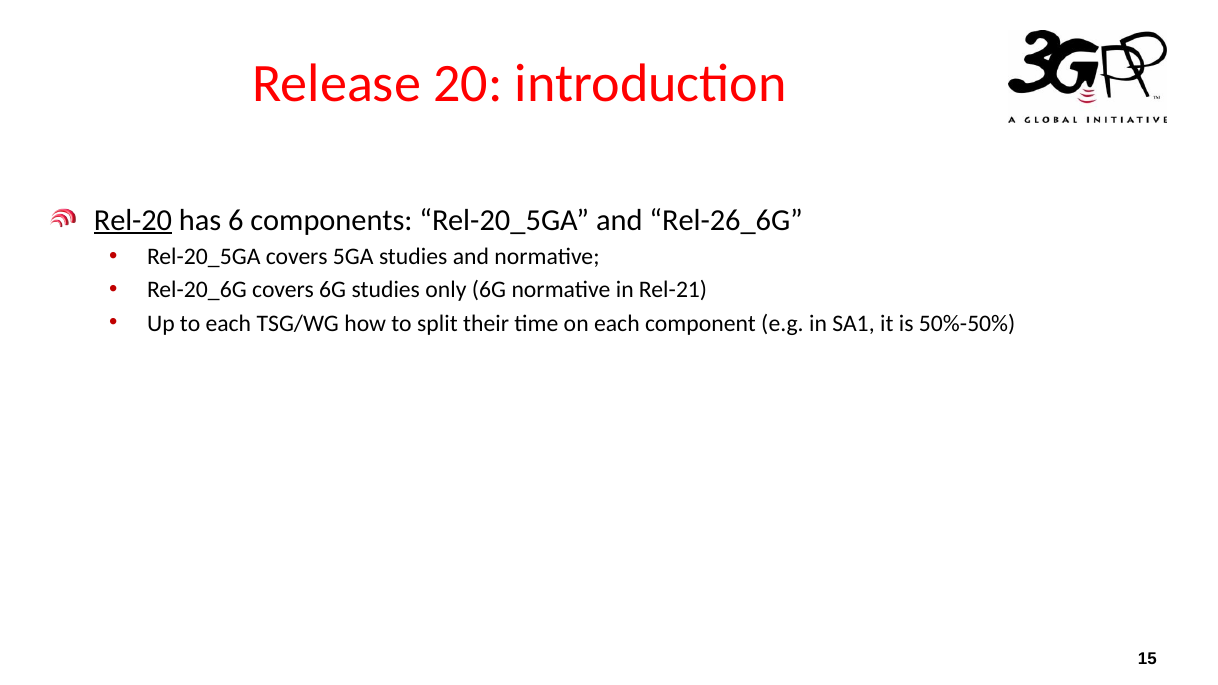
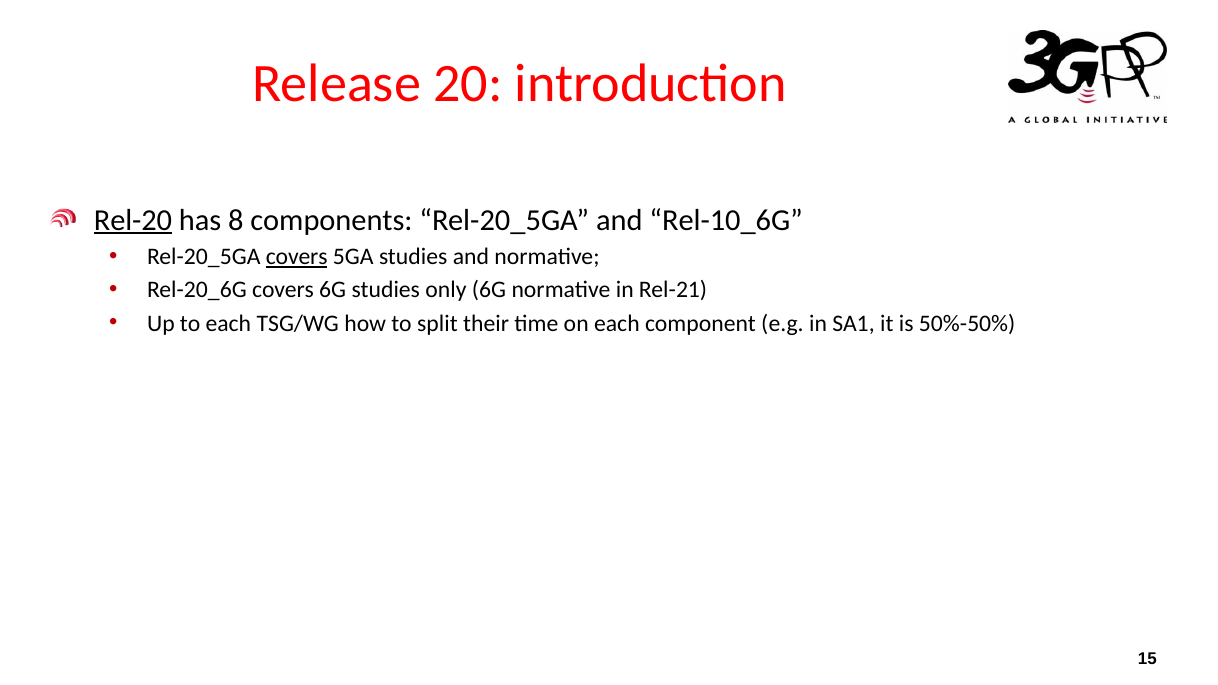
6: 6 -> 8
Rel-26_6G: Rel-26_6G -> Rel-10_6G
covers at (297, 257) underline: none -> present
